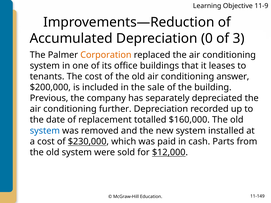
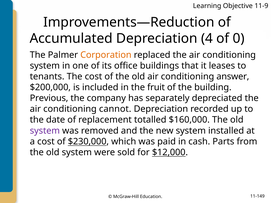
0: 0 -> 4
3: 3 -> 0
sale: sale -> fruit
further: further -> cannot
system at (45, 131) colour: blue -> purple
